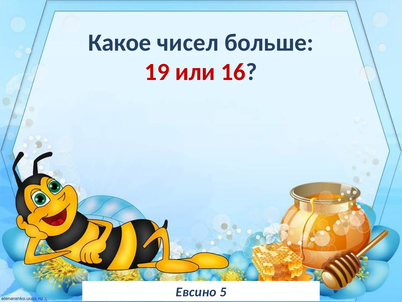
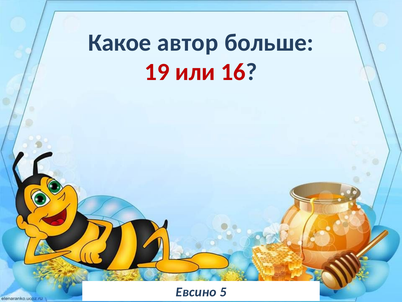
чисел: чисел -> автор
